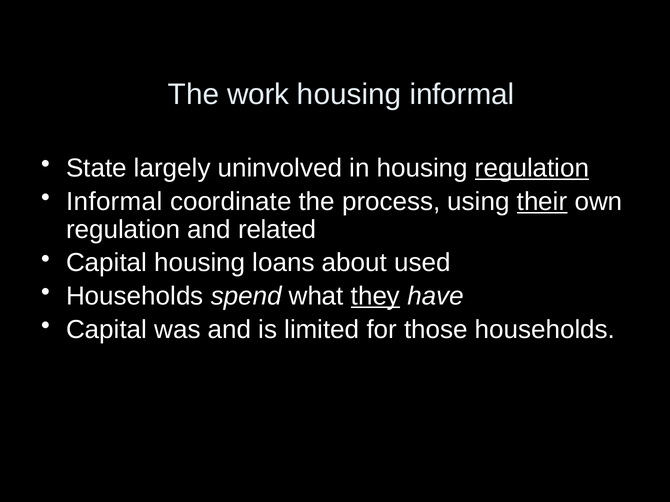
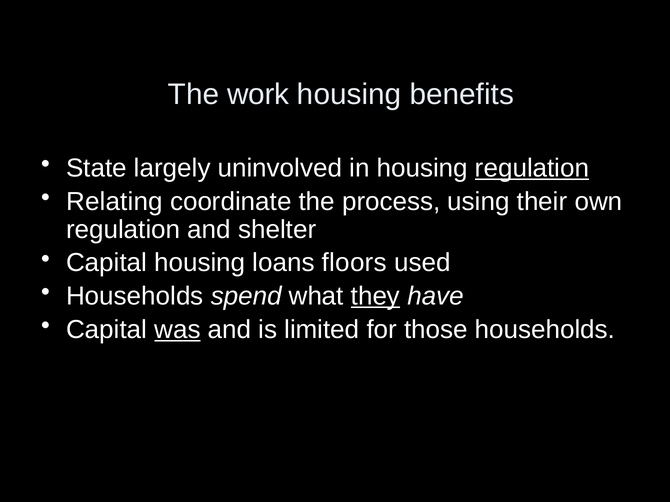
housing informal: informal -> benefits
Informal at (114, 202): Informal -> Relating
their underline: present -> none
related: related -> shelter
about: about -> floors
was underline: none -> present
